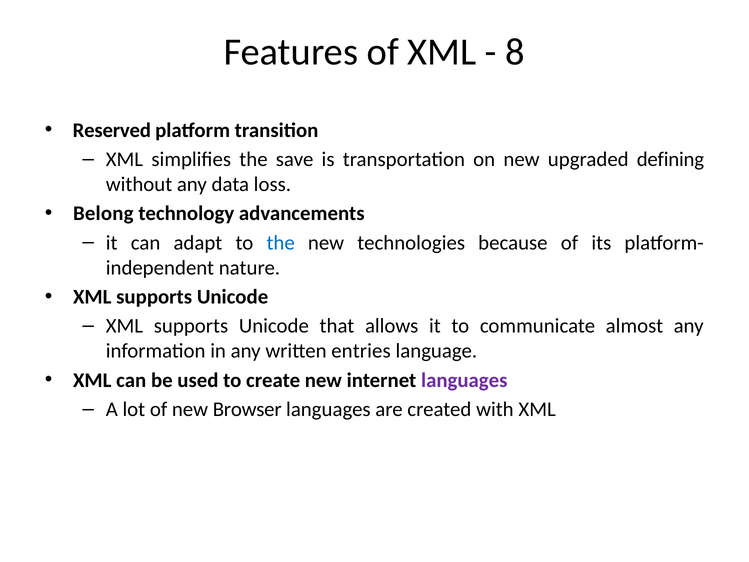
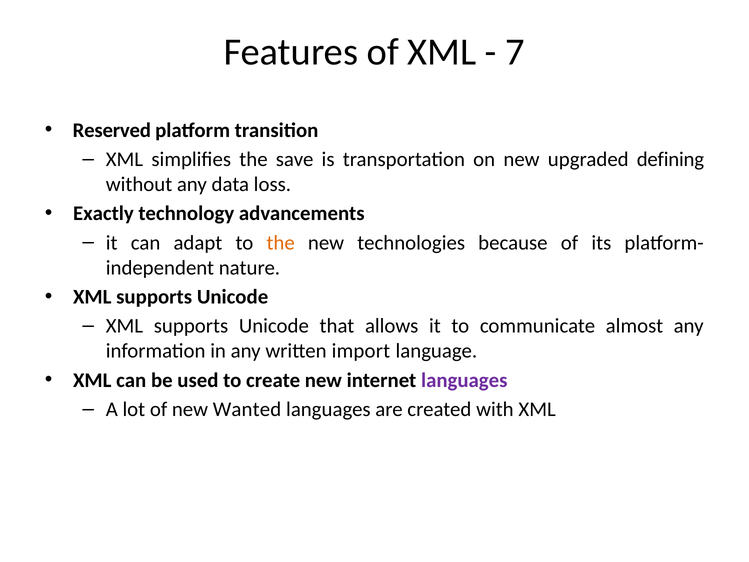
8: 8 -> 7
Belong: Belong -> Exactly
the at (281, 243) colour: blue -> orange
entries: entries -> import
Browser: Browser -> Wanted
